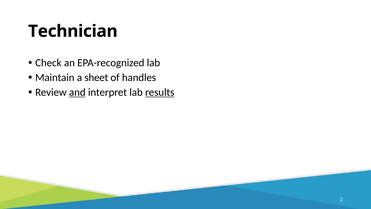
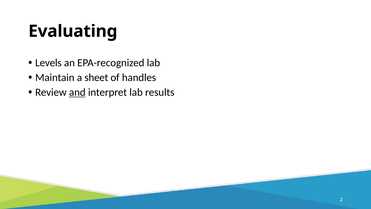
Technician: Technician -> Evaluating
Check: Check -> Levels
results underline: present -> none
